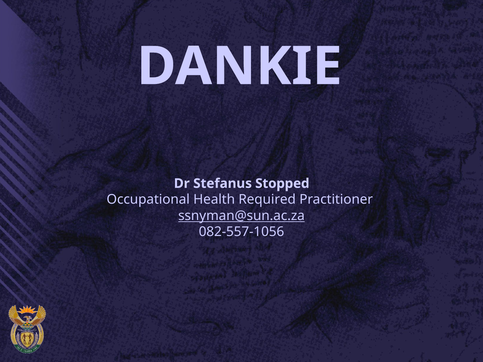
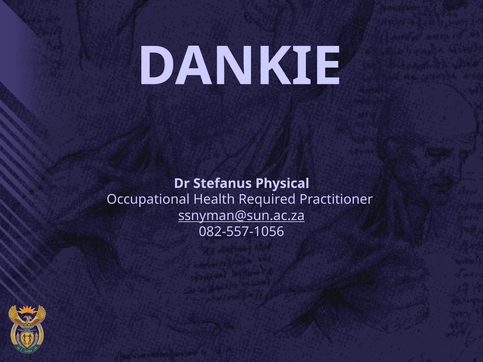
Stopped: Stopped -> Physical
